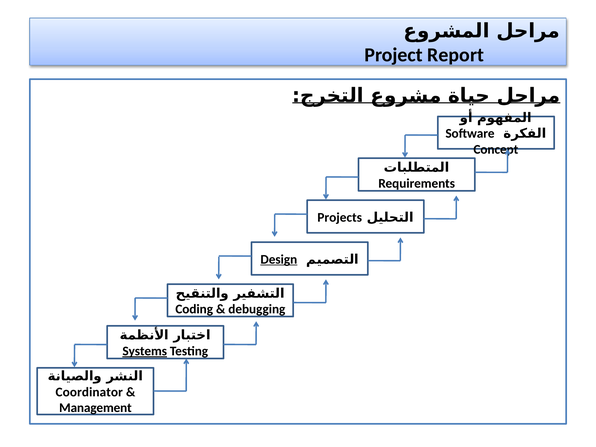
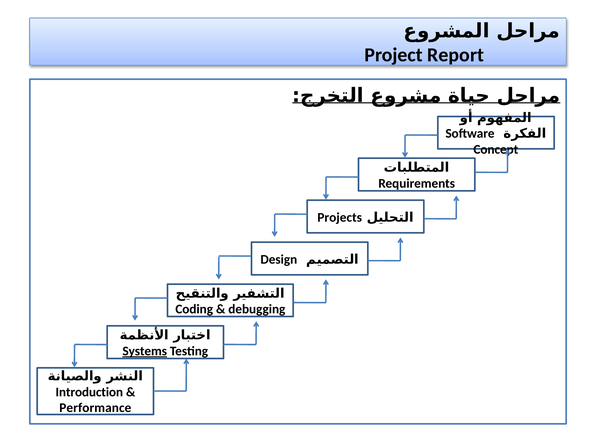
Design underline: present -> none
Coordinator: Coordinator -> Introduction
Management: Management -> Performance
